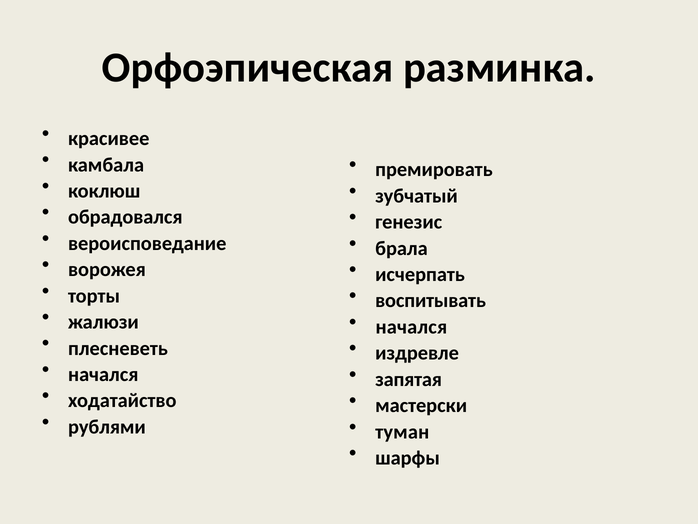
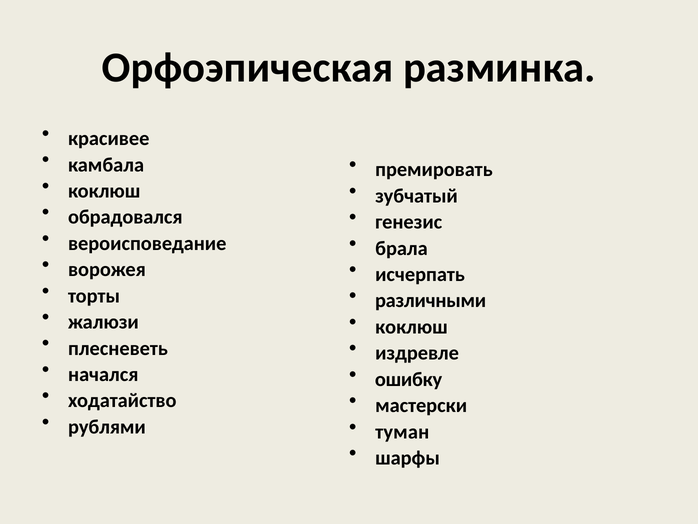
воспитывать: воспитывать -> различными
начался at (411, 327): начался -> коклюш
запятая: запятая -> ошибку
